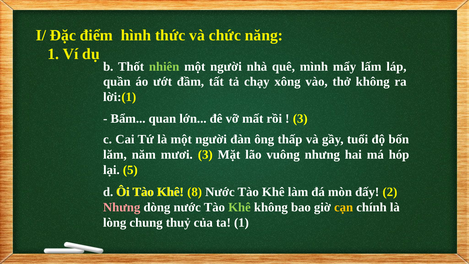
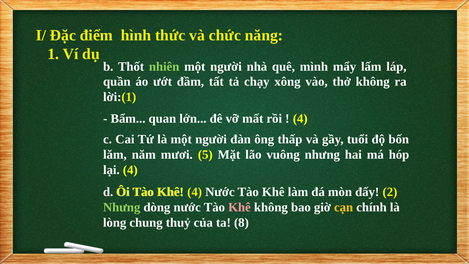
3 at (300, 119): 3 -> 4
mươi 3: 3 -> 5
lại 5: 5 -> 4
8 at (195, 192): 8 -> 4
Nhưng at (122, 207) colour: pink -> light green
Khê at (239, 207) colour: light green -> pink
ta 1: 1 -> 8
